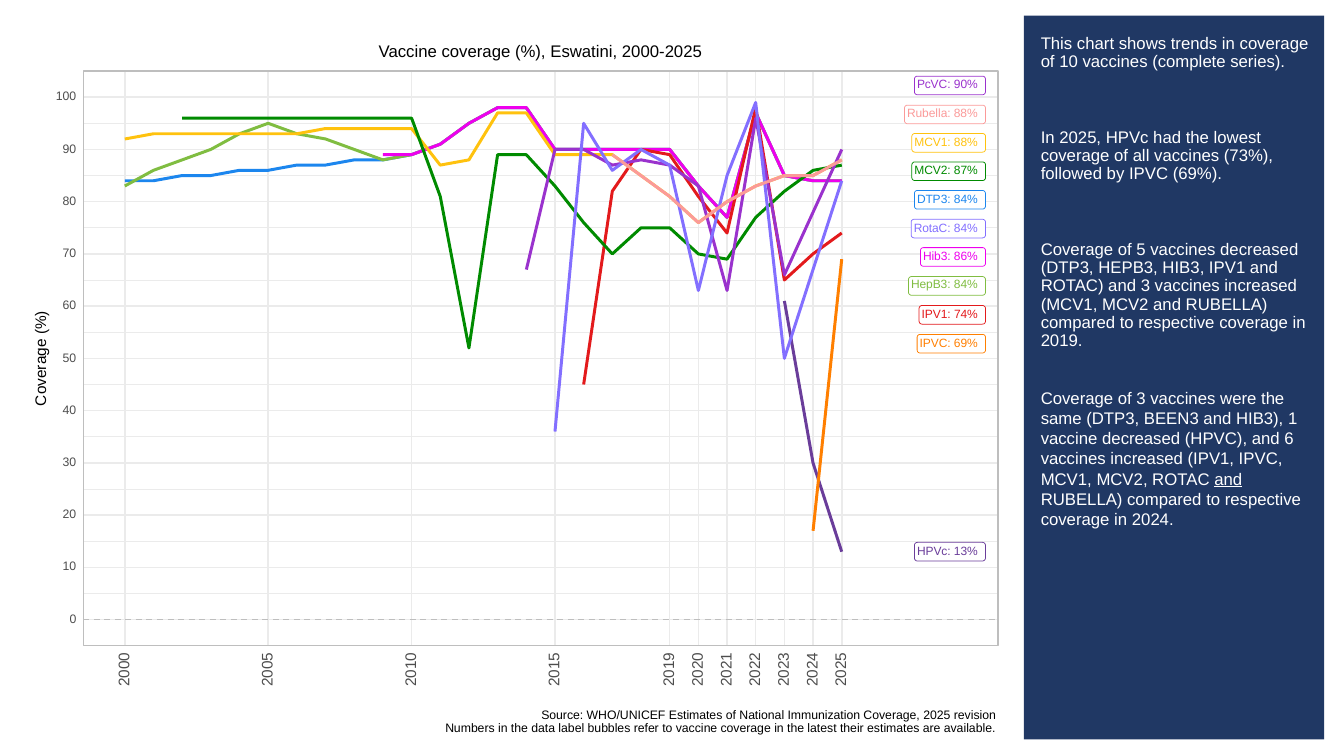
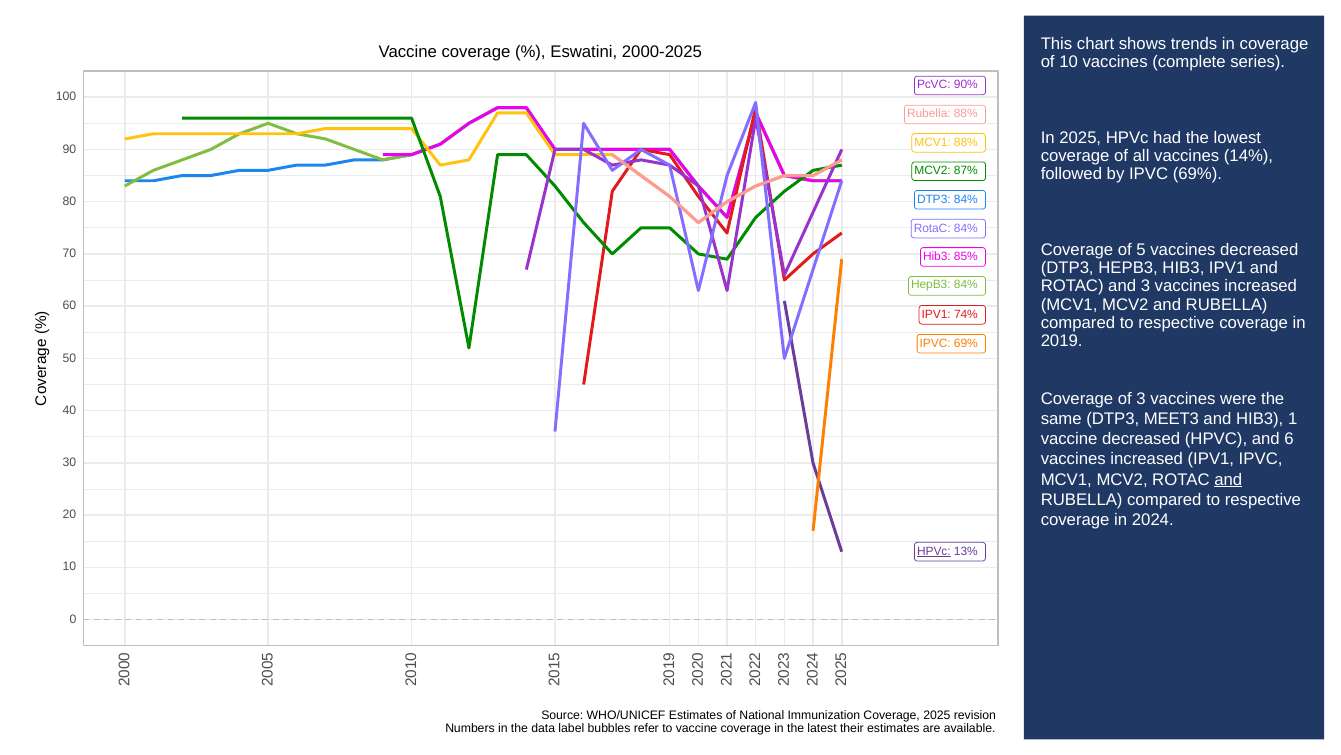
73%: 73% -> 14%
86%: 86% -> 85%
BEEN3: BEEN3 -> MEET3
HPVc at (934, 551) underline: none -> present
